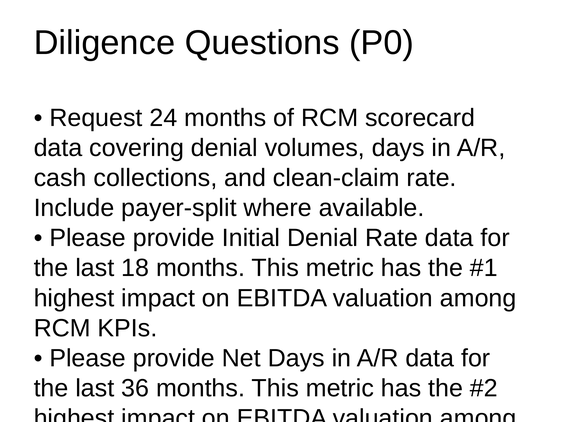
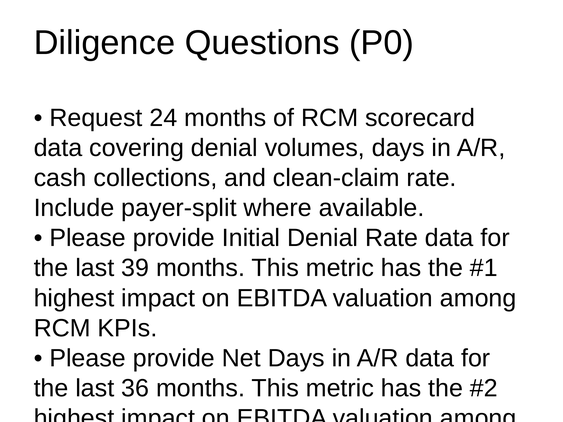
18: 18 -> 39
